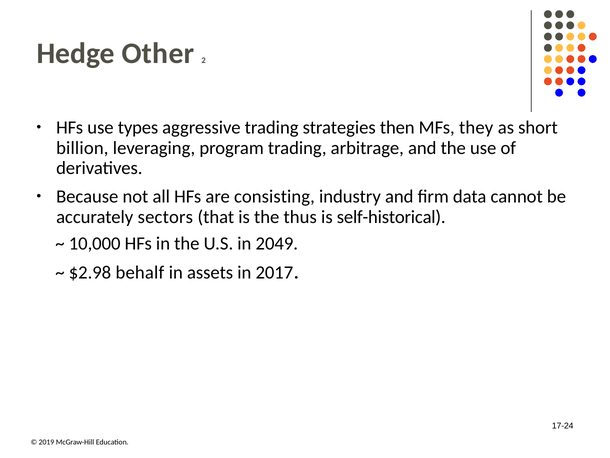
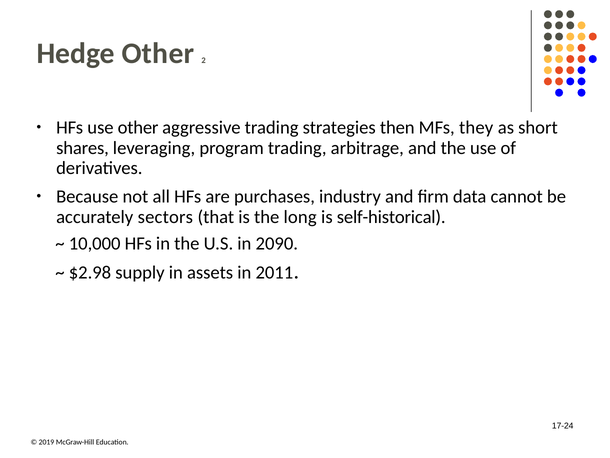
use types: types -> other
billion: billion -> shares
consisting: consisting -> purchases
thus: thus -> long
2049: 2049 -> 2090
behalf: behalf -> supply
2017: 2017 -> 2011
